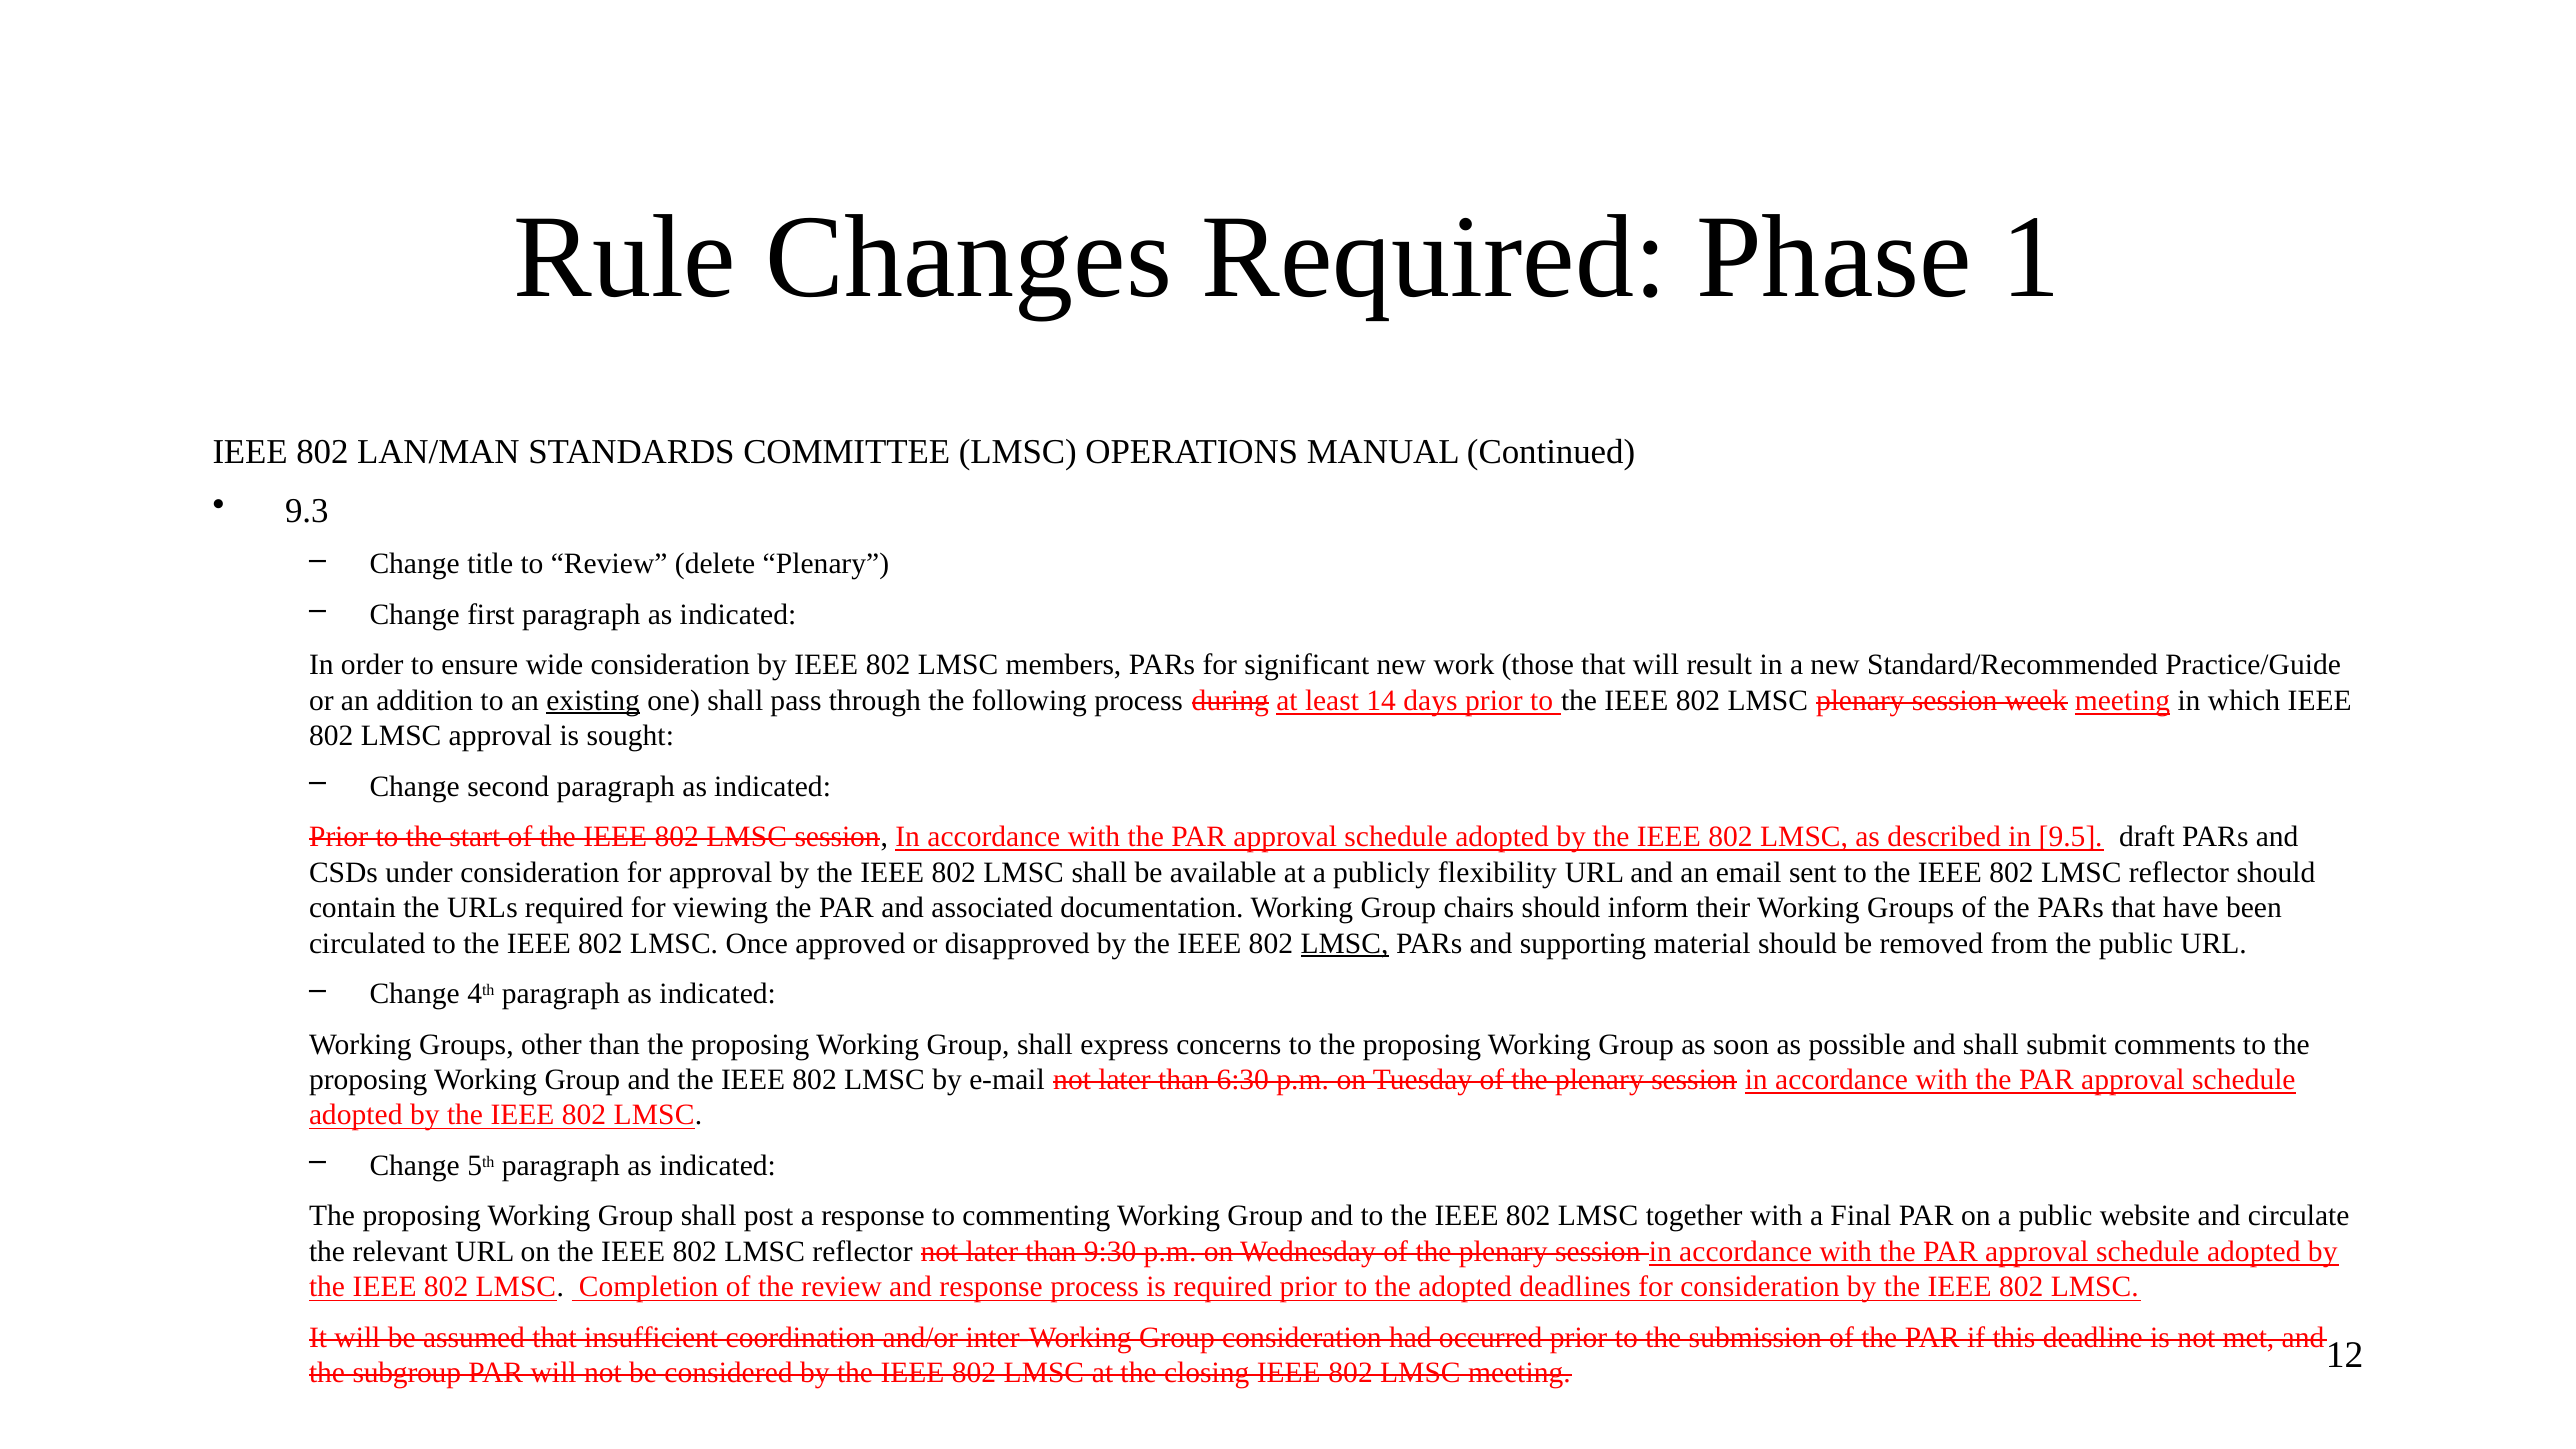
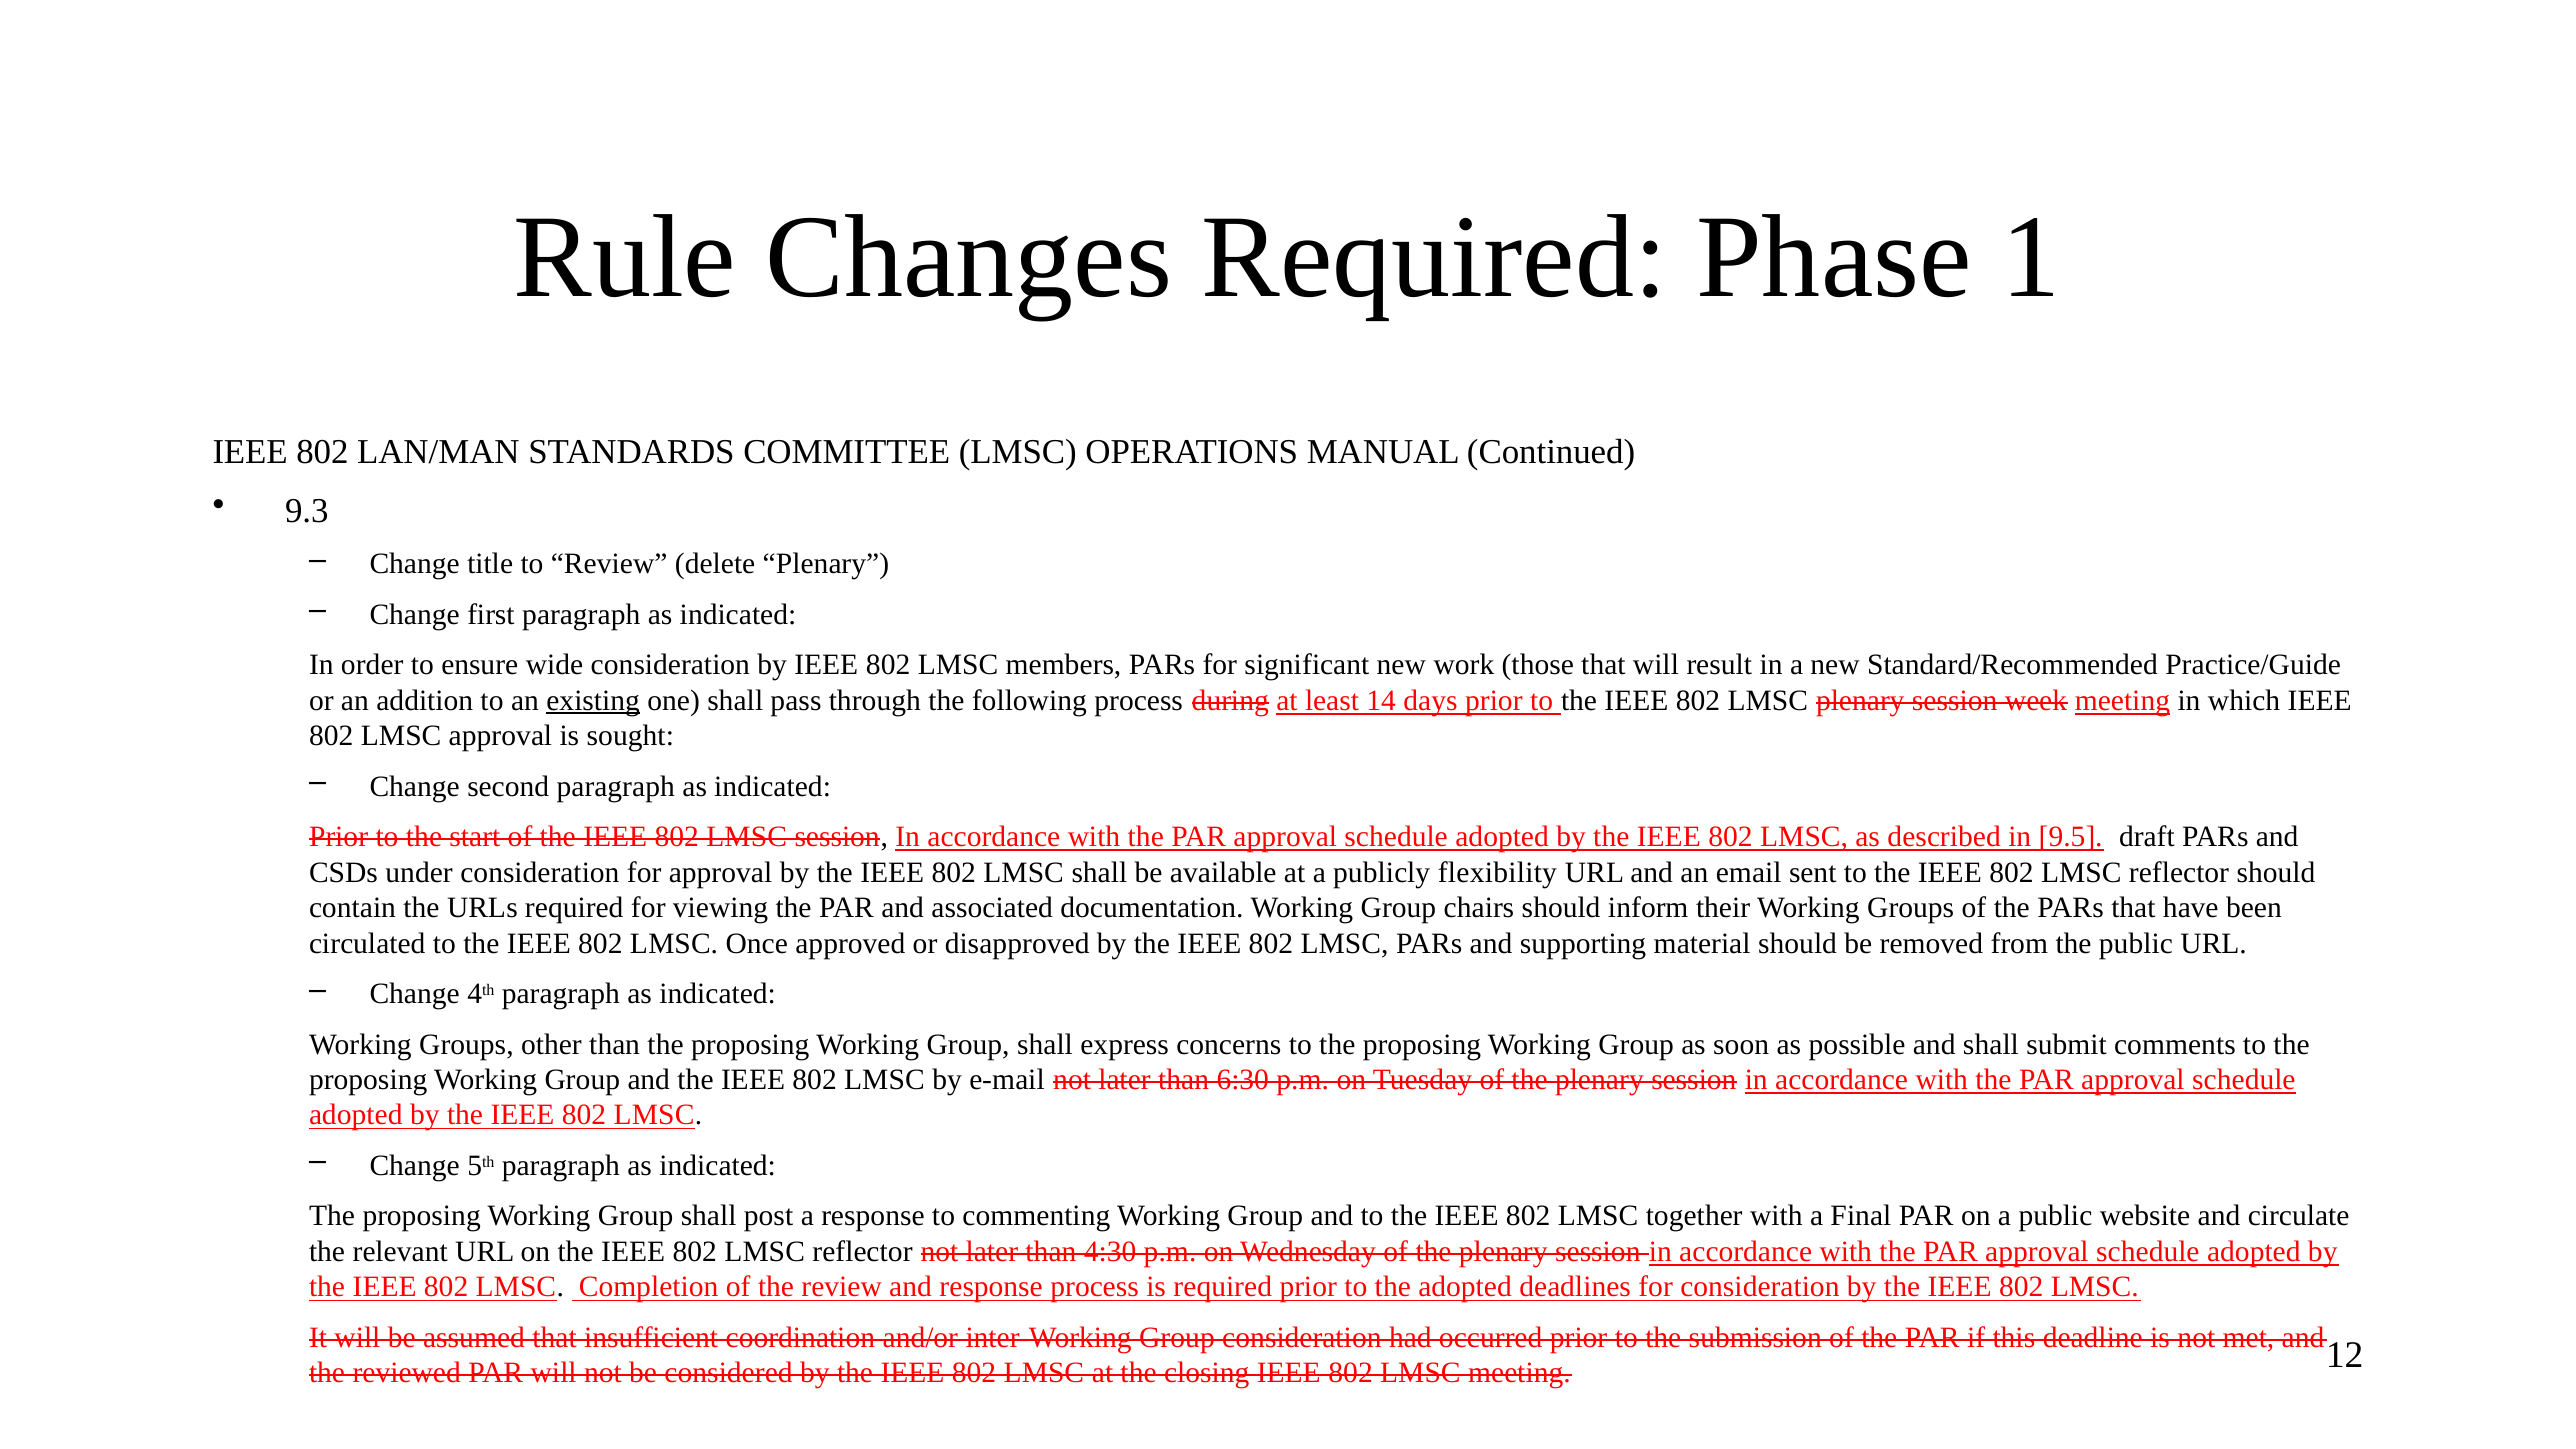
LMSC at (1345, 943) underline: present -> none
9:30: 9:30 -> 4:30
subgroup: subgroup -> reviewed
